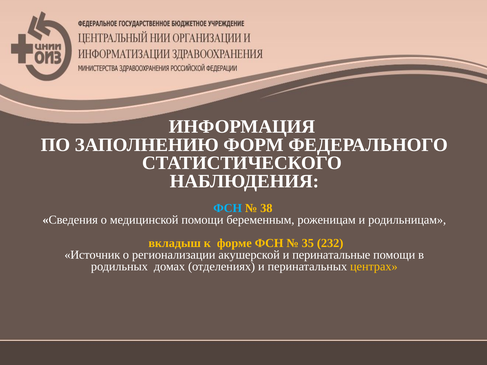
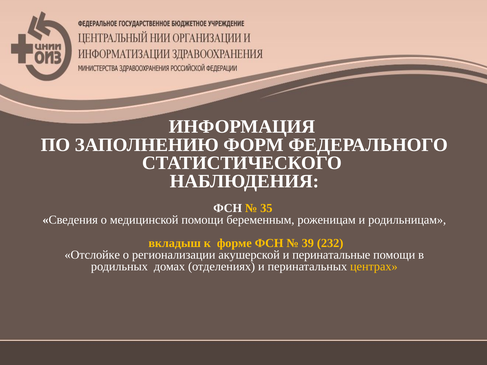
ФСН at (228, 208) colour: light blue -> white
38: 38 -> 35
35: 35 -> 39
Источник: Источник -> Отслойке
